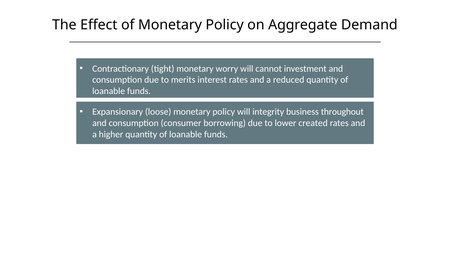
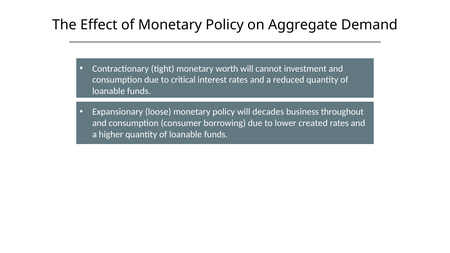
worry: worry -> worth
merits: merits -> critical
integrity: integrity -> decades
